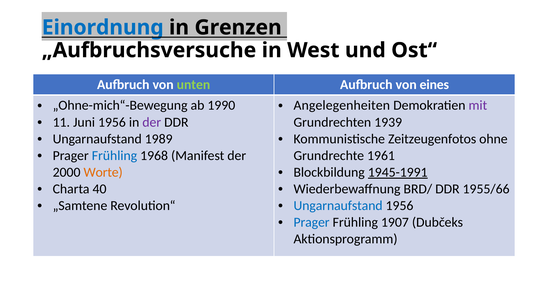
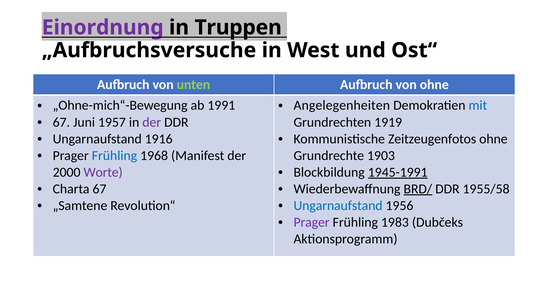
Einordnung colour: blue -> purple
Grenzen: Grenzen -> Truppen
von eines: eines -> ohne
1990: 1990 -> 1991
mit colour: purple -> blue
11 at (61, 122): 11 -> 67
Juni 1956: 1956 -> 1957
1939: 1939 -> 1919
1989: 1989 -> 1916
1961: 1961 -> 1903
Worte colour: orange -> purple
Charta 40: 40 -> 67
BRD/ underline: none -> present
1955/66: 1955/66 -> 1955/58
Prager at (312, 223) colour: blue -> purple
1907: 1907 -> 1983
